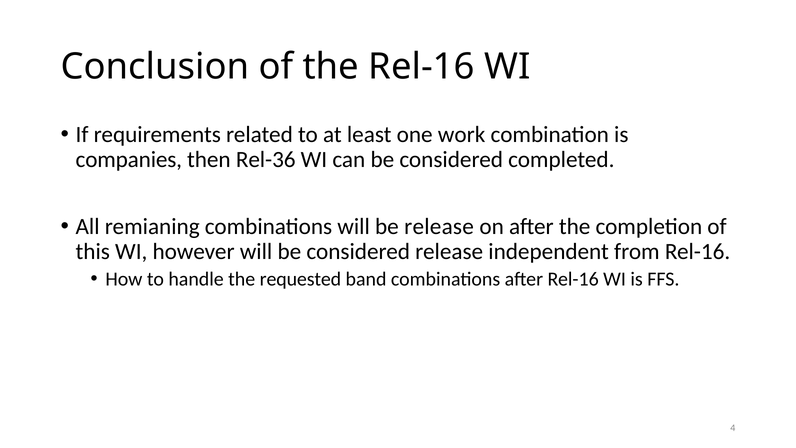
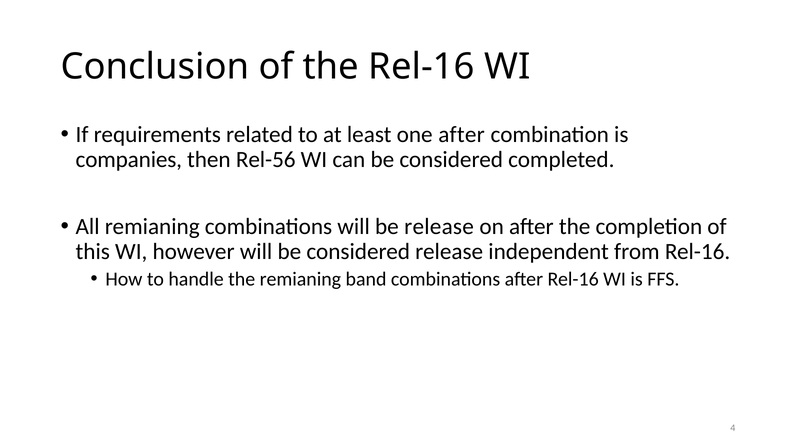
one work: work -> after
Rel-36: Rel-36 -> Rel-56
the requested: requested -> remianing
